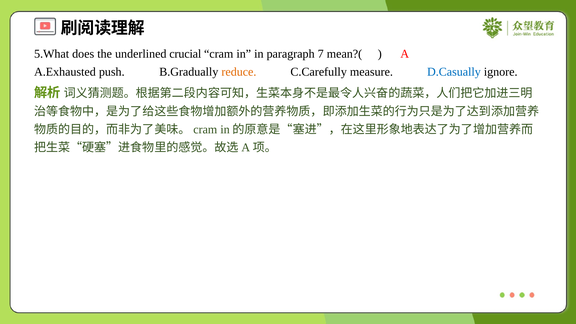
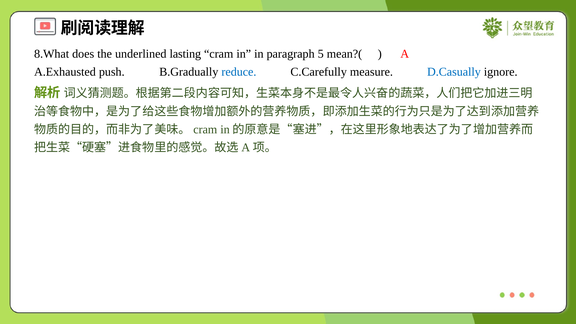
5.What: 5.What -> 8.What
crucial: crucial -> lasting
7: 7 -> 5
reduce colour: orange -> blue
